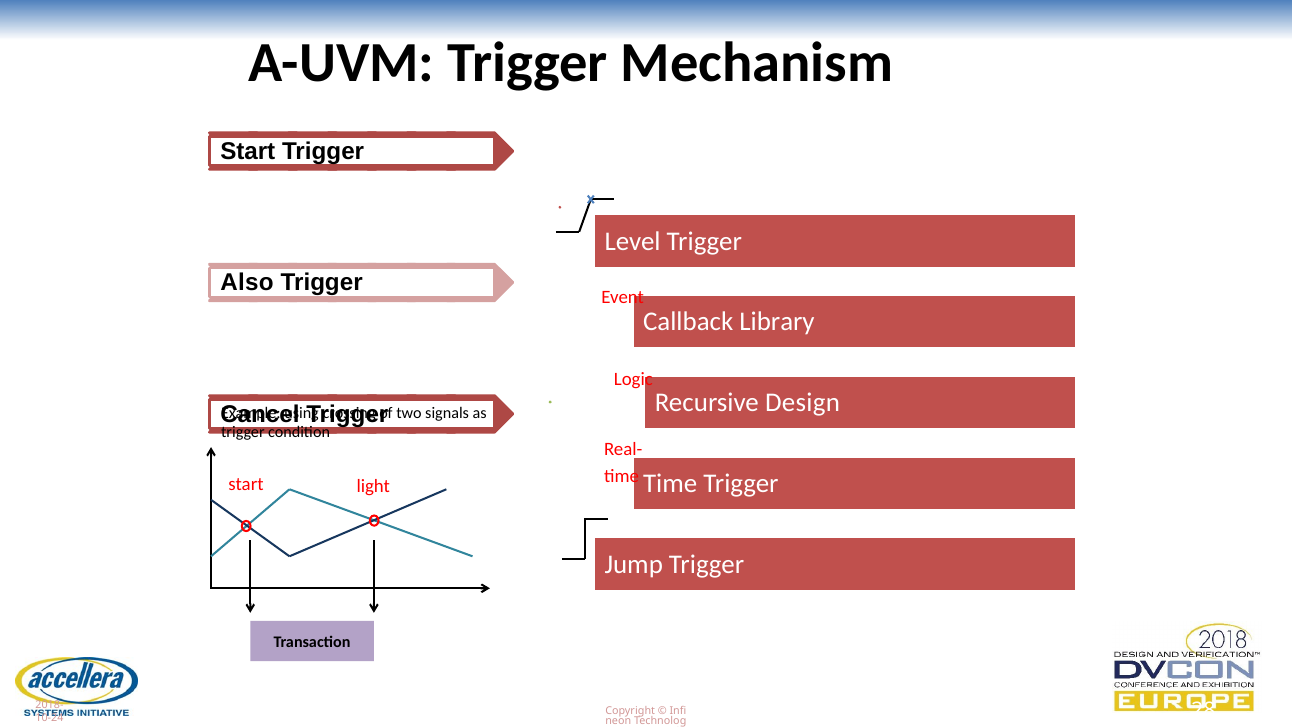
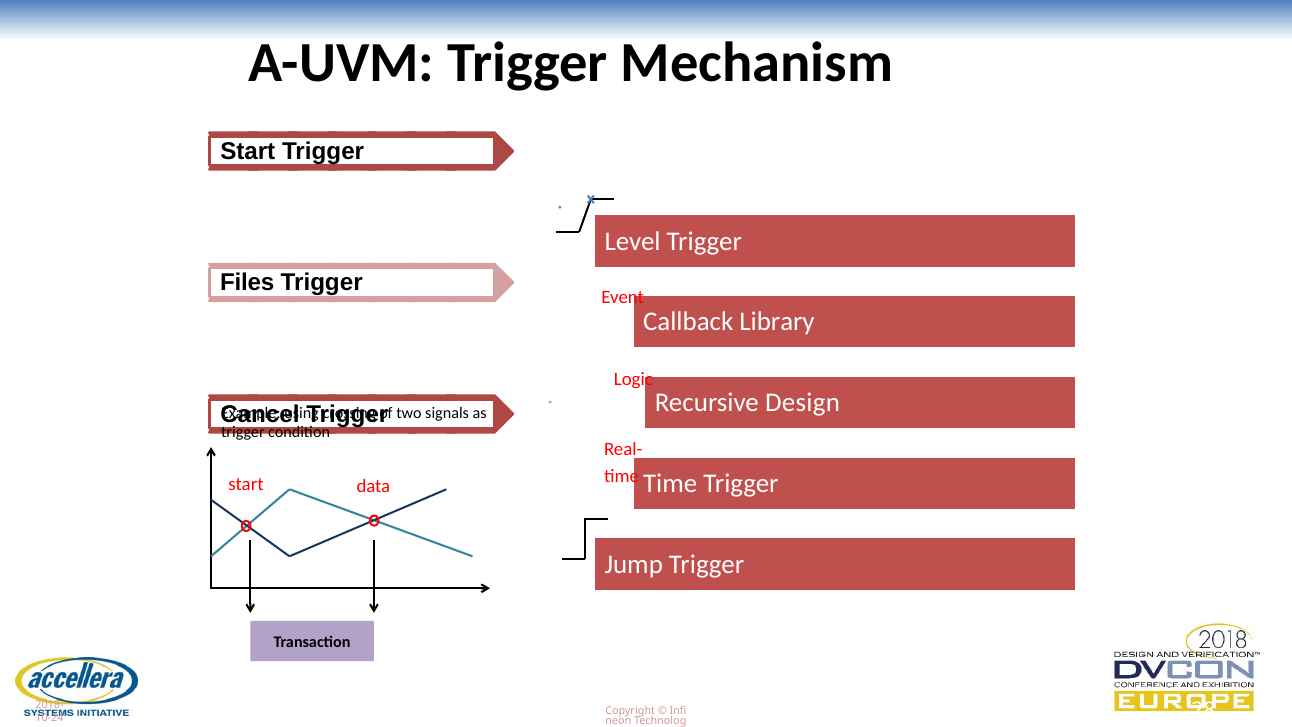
Also: Also -> Files
light: light -> data
